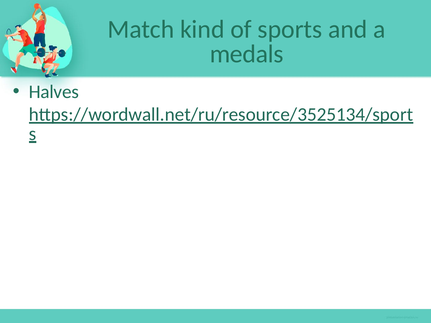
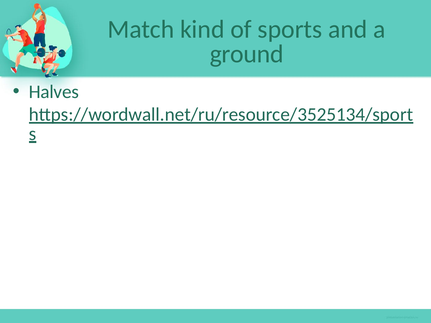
medals: medals -> ground
